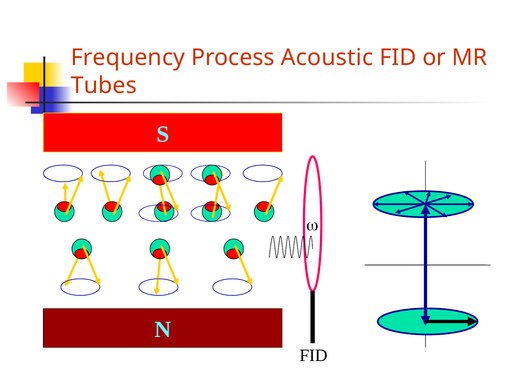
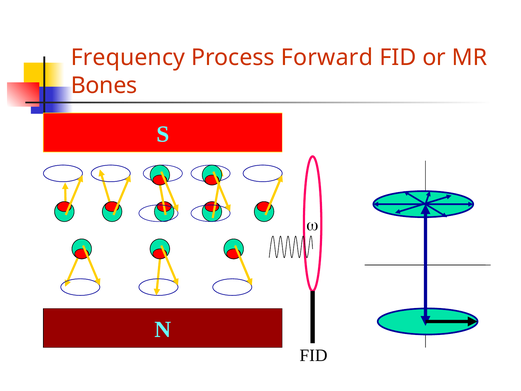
Acoustic: Acoustic -> Forward
Tubes: Tubes -> Bones
